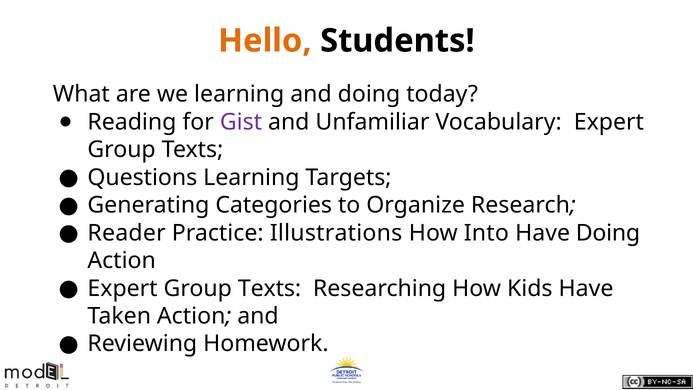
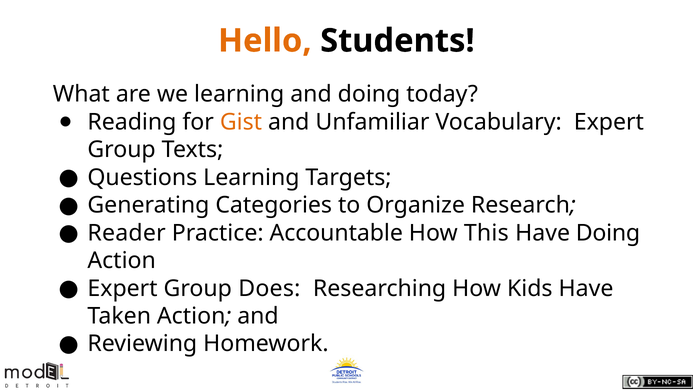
Gist colour: purple -> orange
Illustrations: Illustrations -> Accountable
Into: Into -> This
Texts at (270, 288): Texts -> Does
